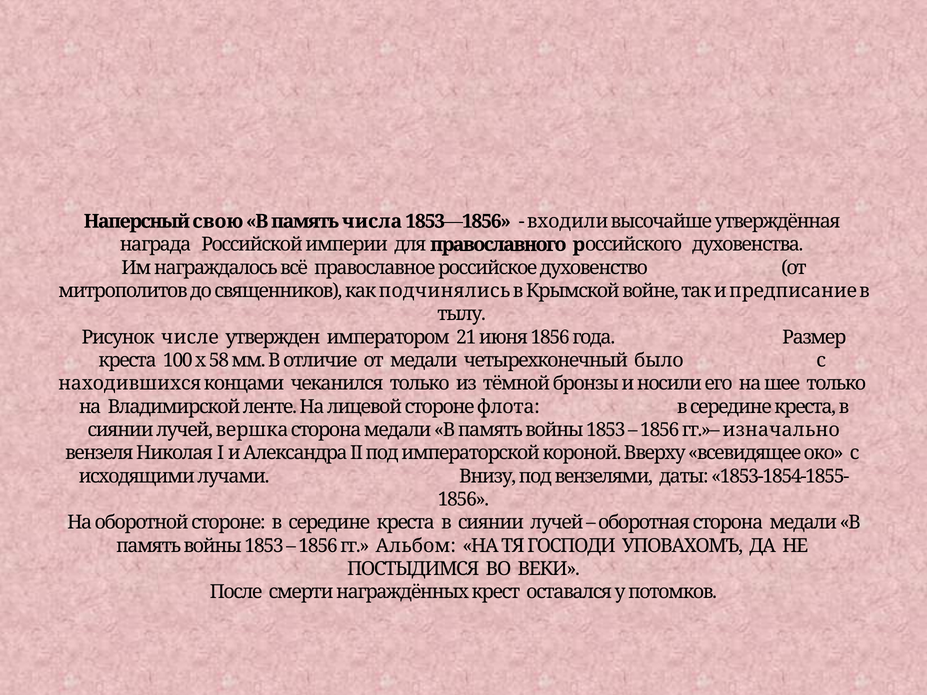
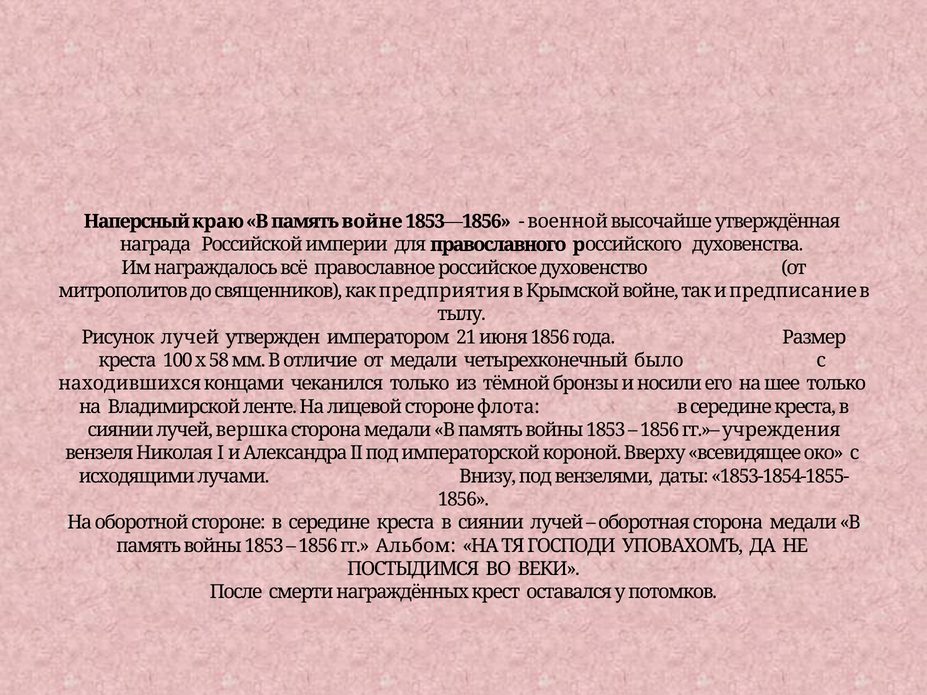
свою: свою -> краю
память числа: числа -> войне
входили: входили -> военной
подчинялись: подчинялись -> предприятия
Рисунок числе: числе -> лучей
изначально: изначально -> учреждения
